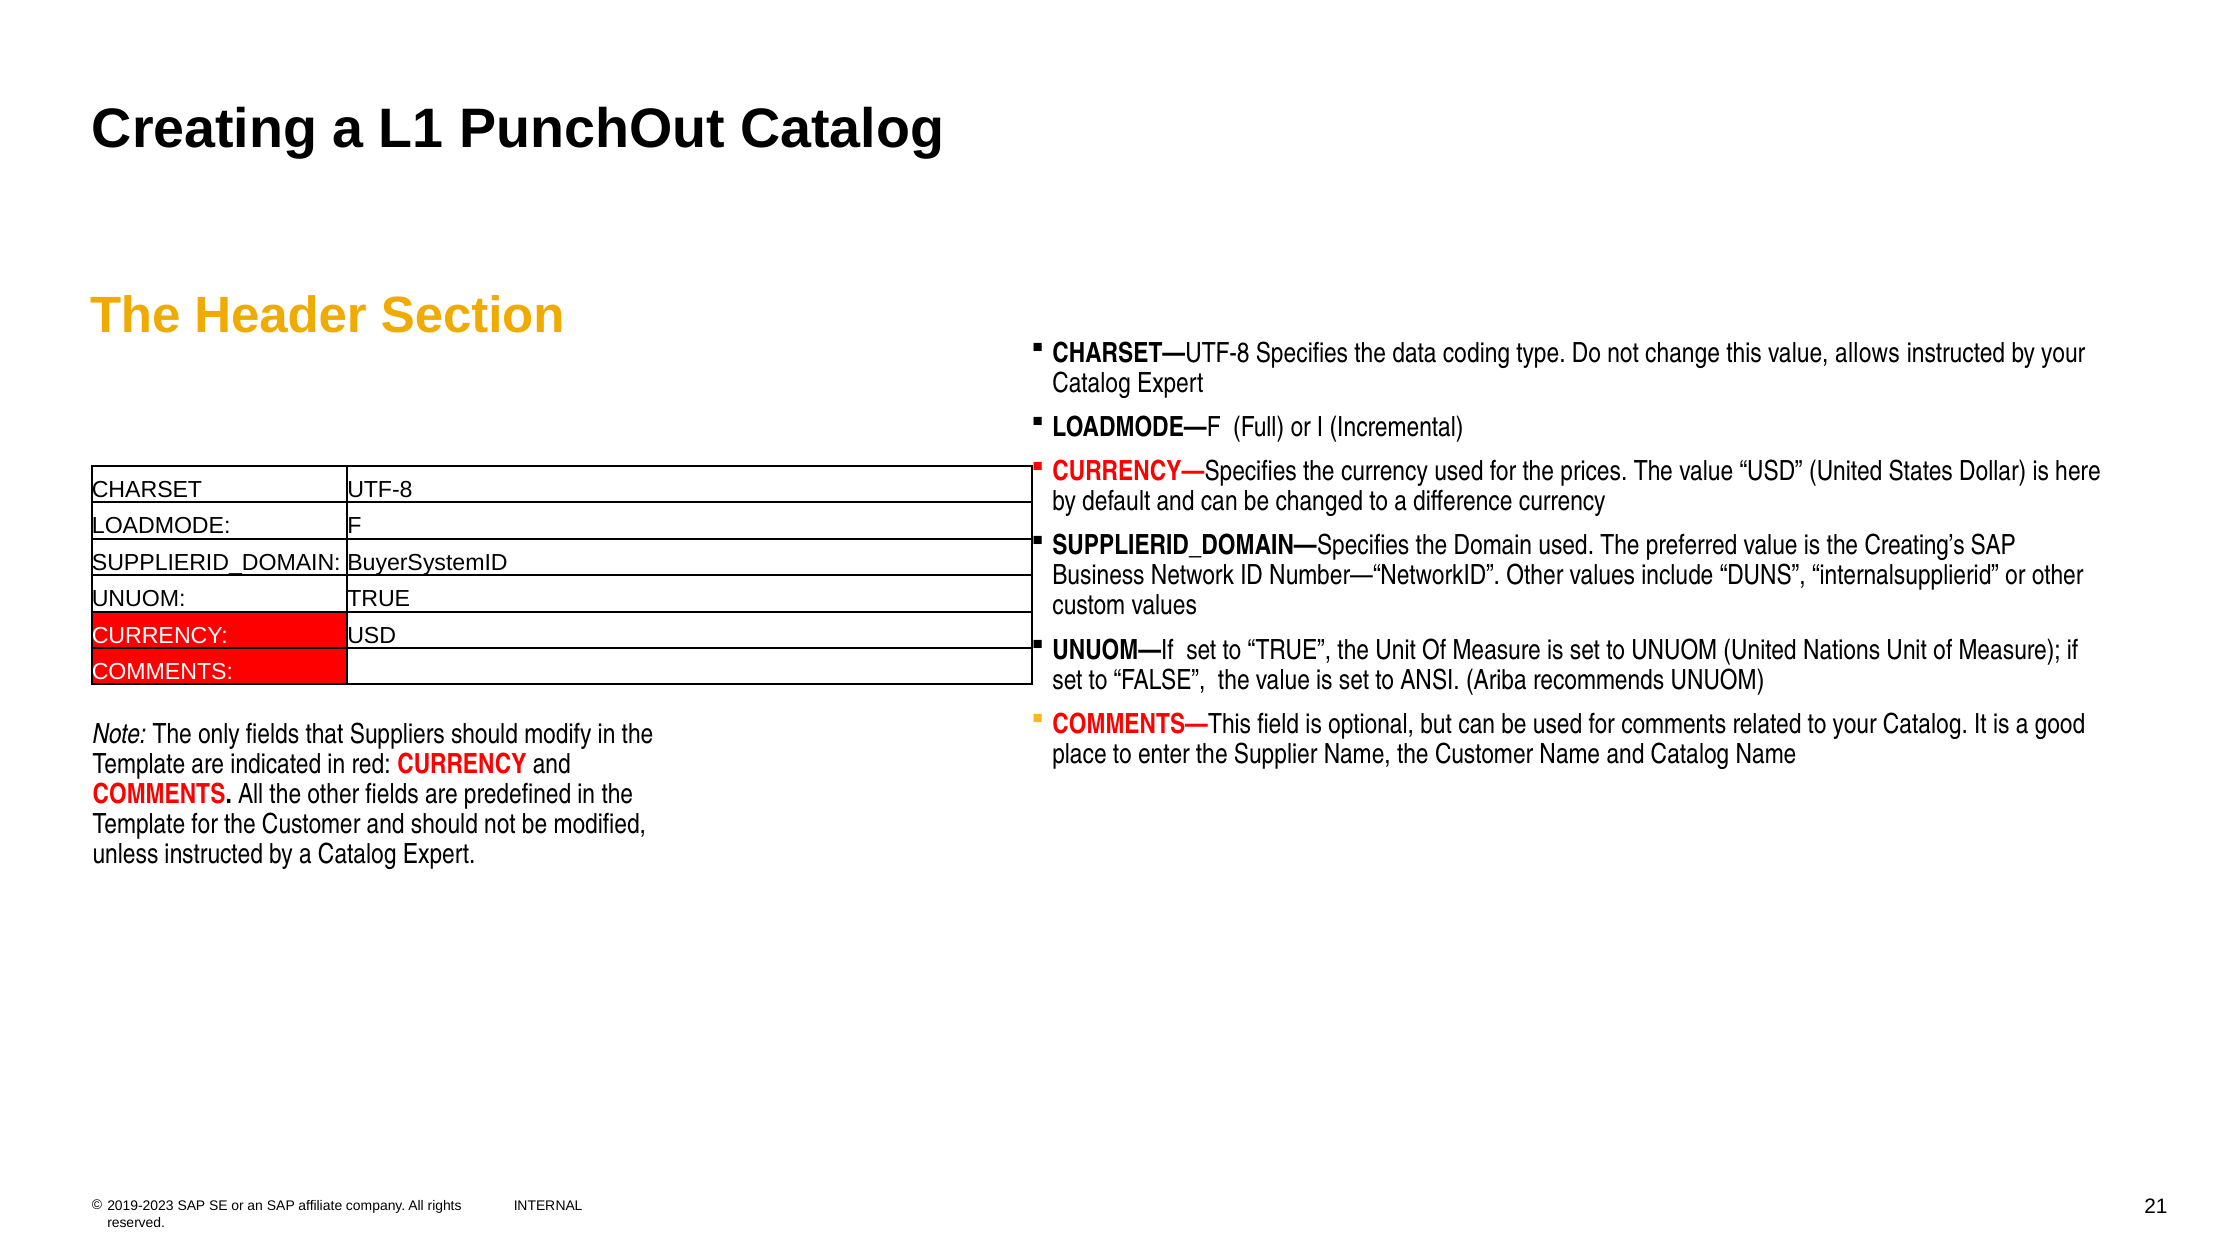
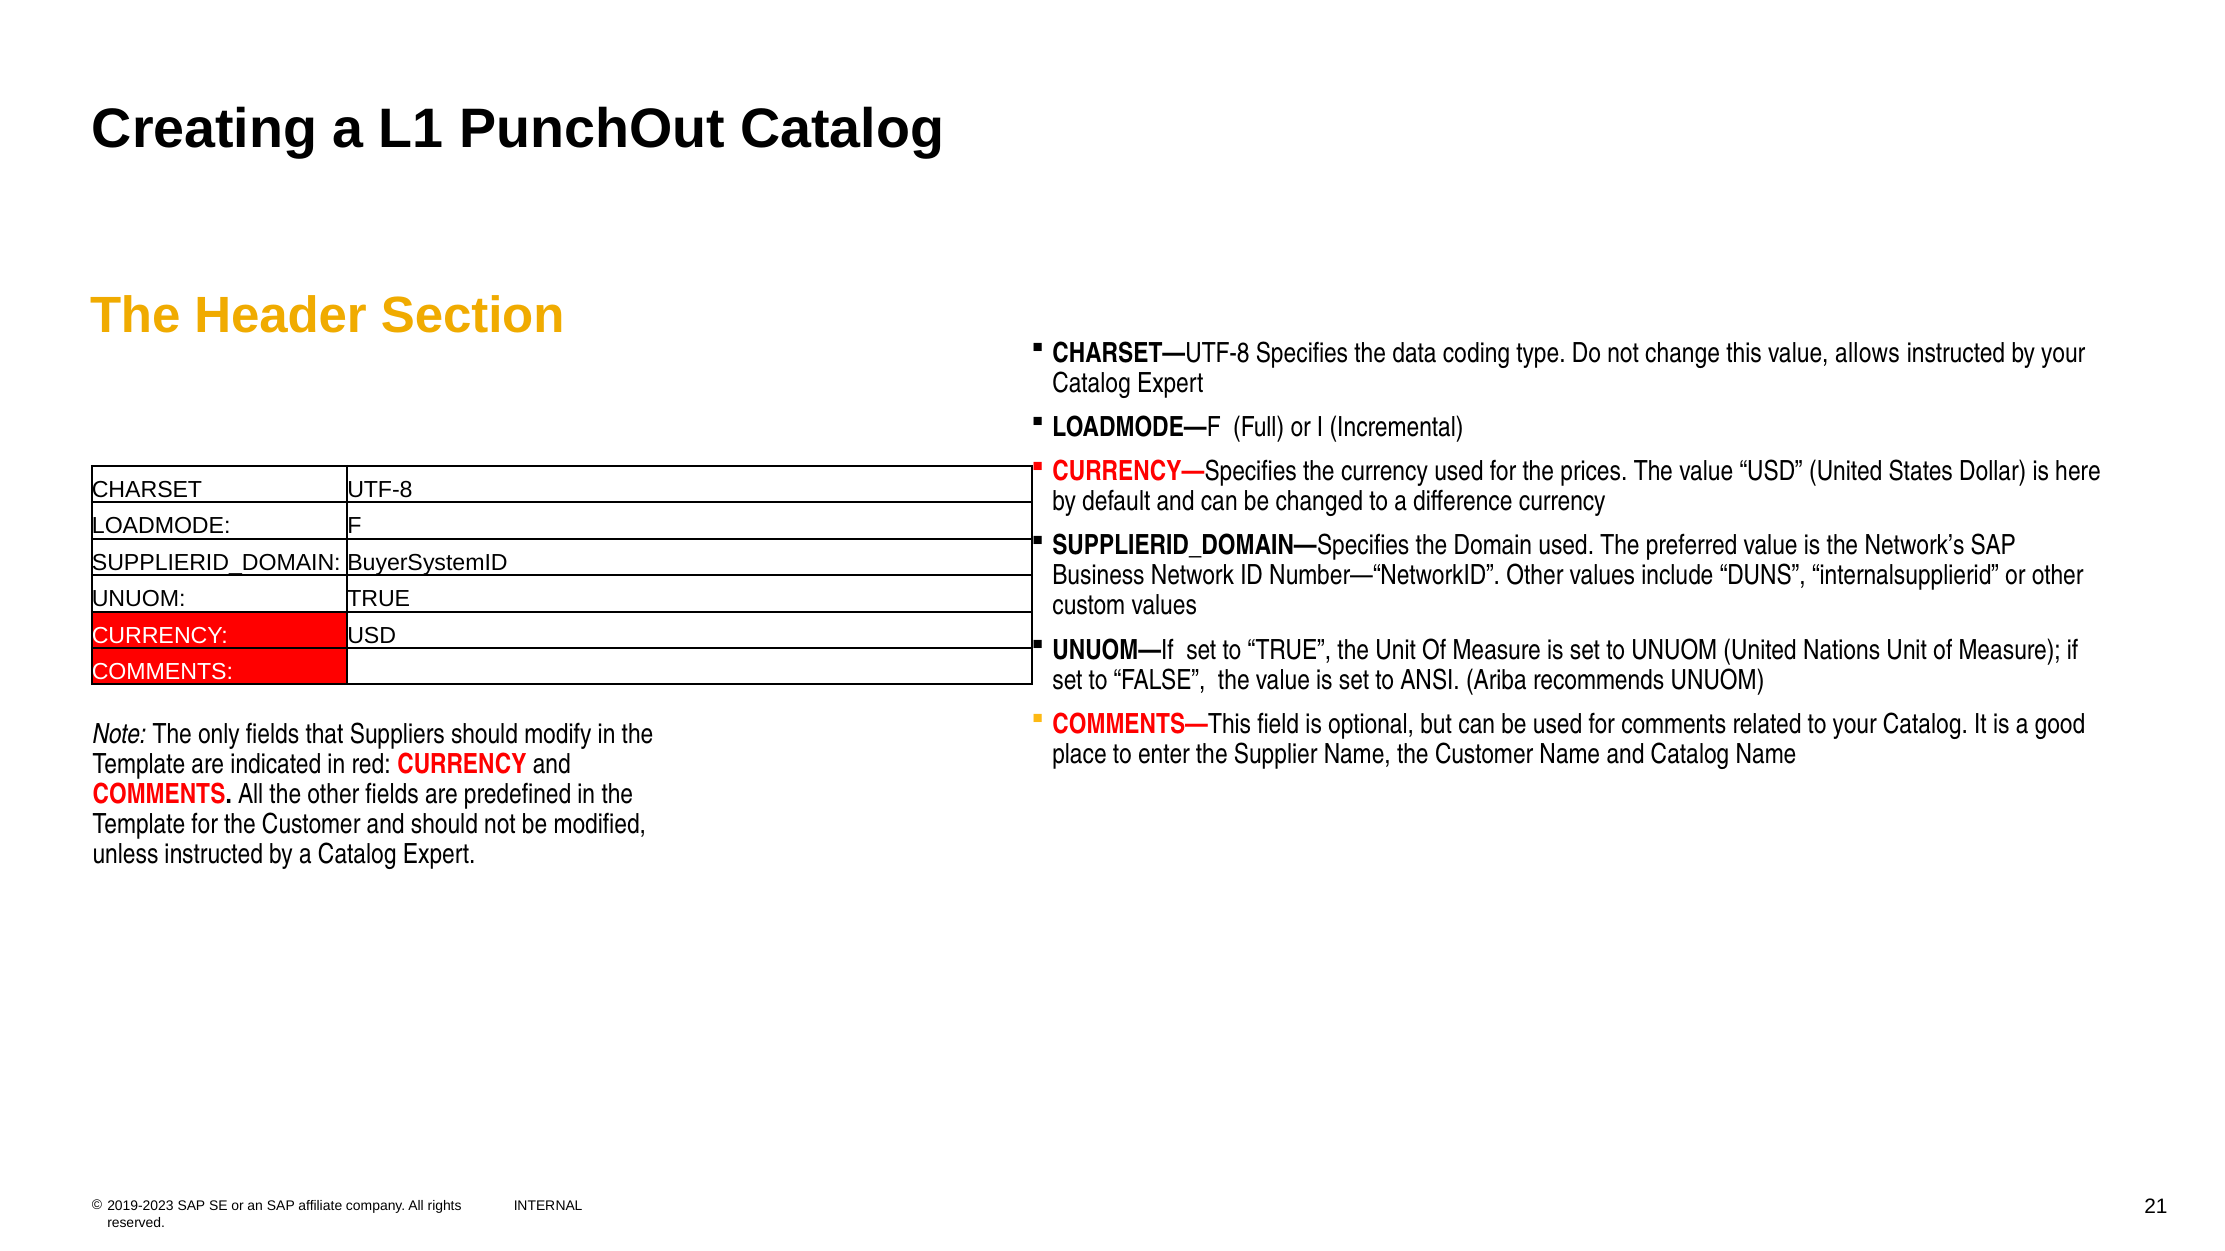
Creating’s: Creating’s -> Network’s
